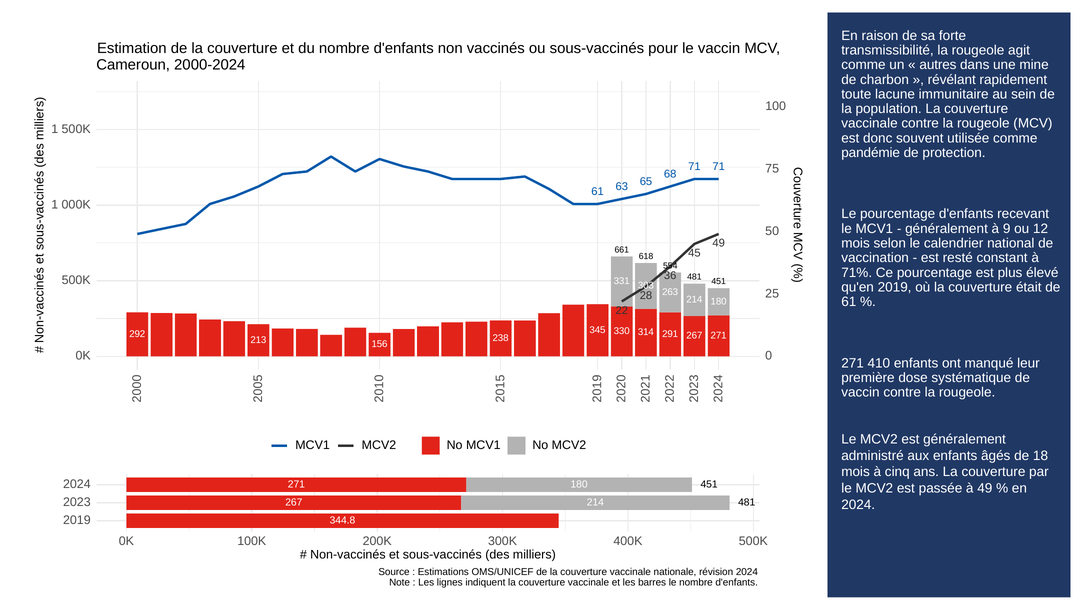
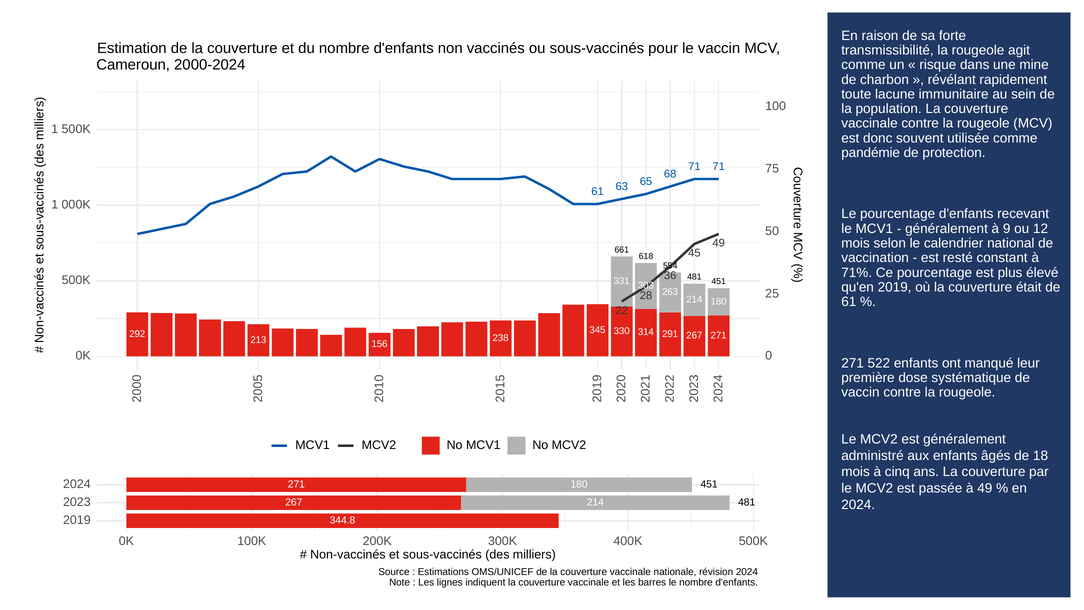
autres: autres -> risque
410: 410 -> 522
